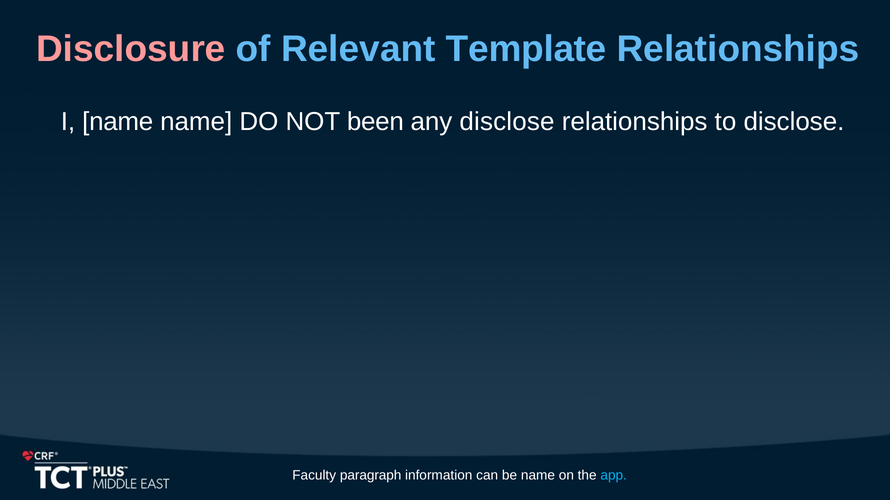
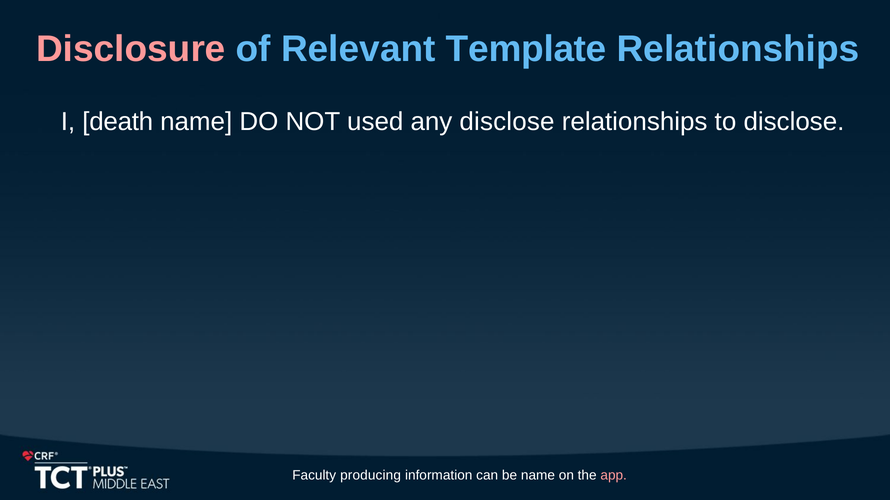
I name: name -> death
been: been -> used
paragraph: paragraph -> producing
app colour: light blue -> pink
